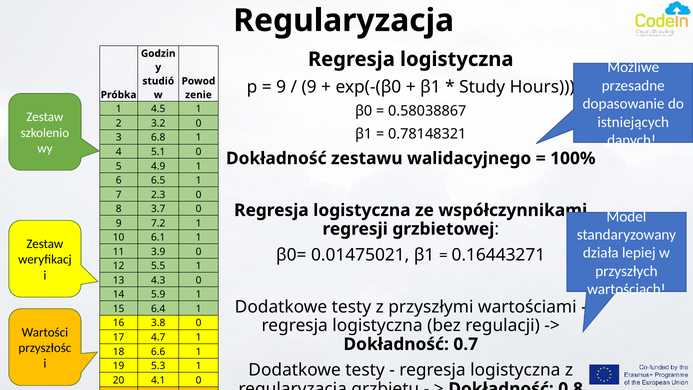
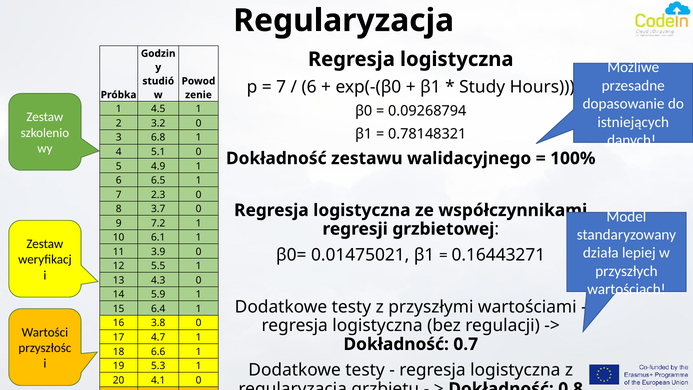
9 at (281, 87): 9 -> 7
9 at (309, 87): 9 -> 6
0.58038867: 0.58038867 -> 0.09268794
